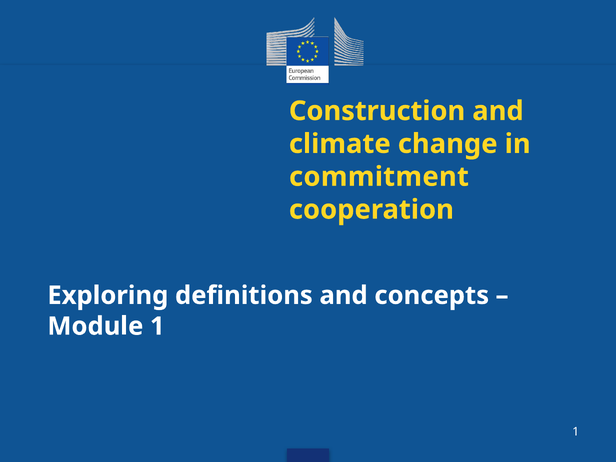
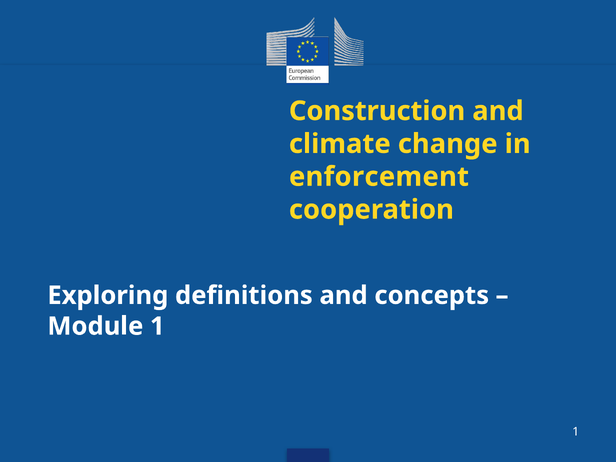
commitment: commitment -> enforcement
